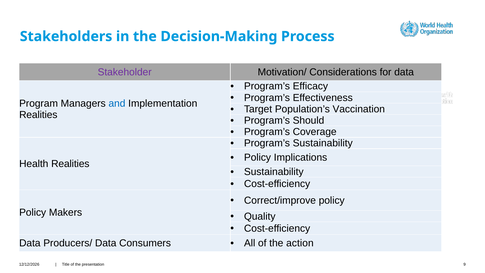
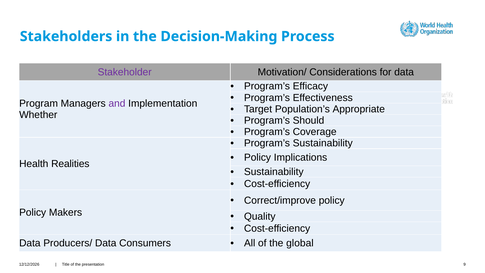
and colour: blue -> purple
Vaccination: Vaccination -> Appropriate
Realities at (38, 115): Realities -> Whether
action: action -> global
